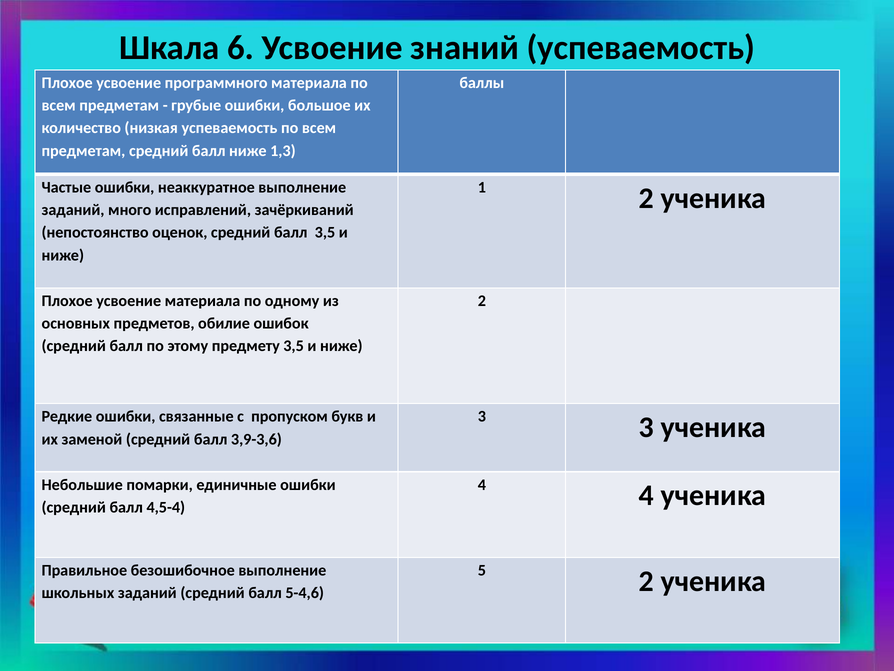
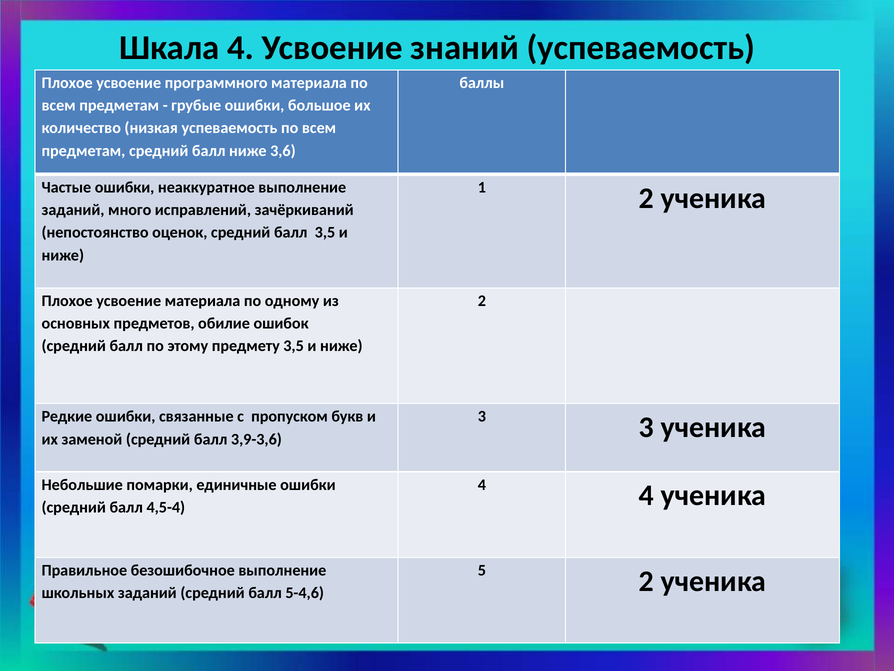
Шкала 6: 6 -> 4
1,3: 1,3 -> 3,6
